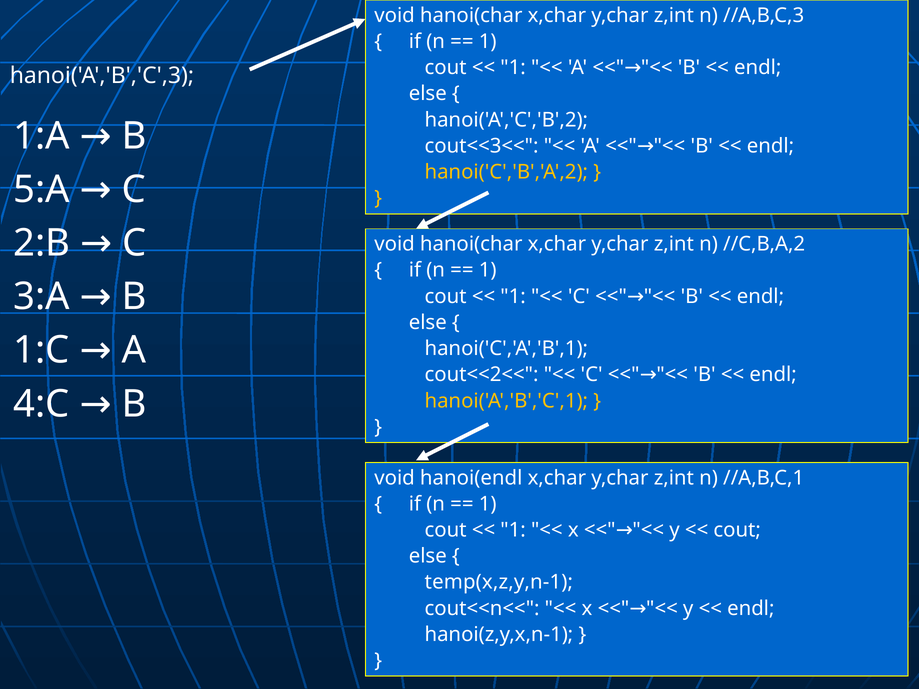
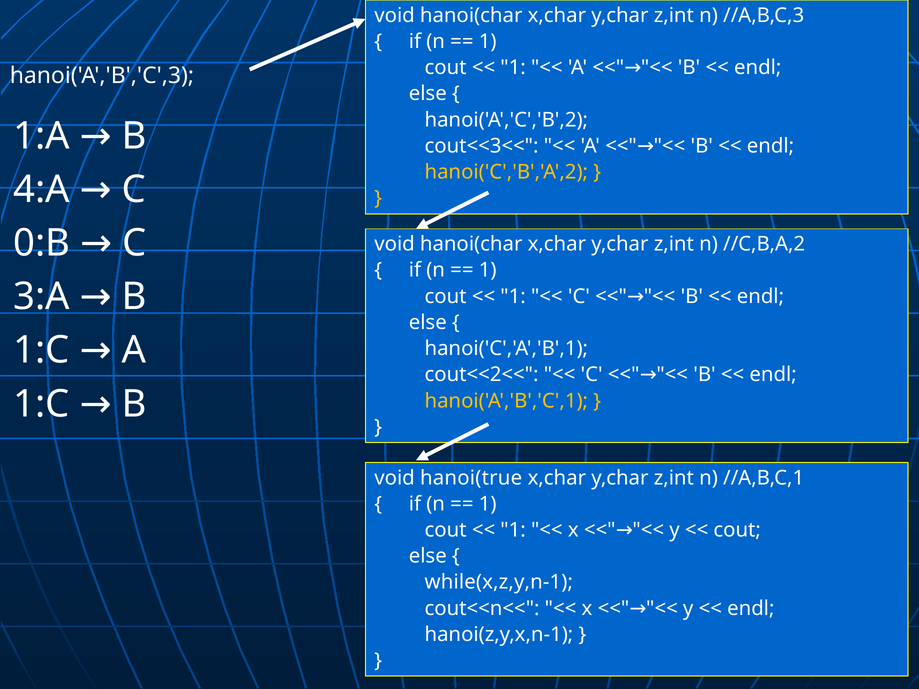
5:A: 5:A -> 4:A
2:B: 2:B -> 0:B
4:C at (41, 404): 4:C -> 1:C
hanoi(endl: hanoi(endl -> hanoi(true
temp(x,z,y,n-1: temp(x,z,y,n-1 -> while(x,z,y,n-1
